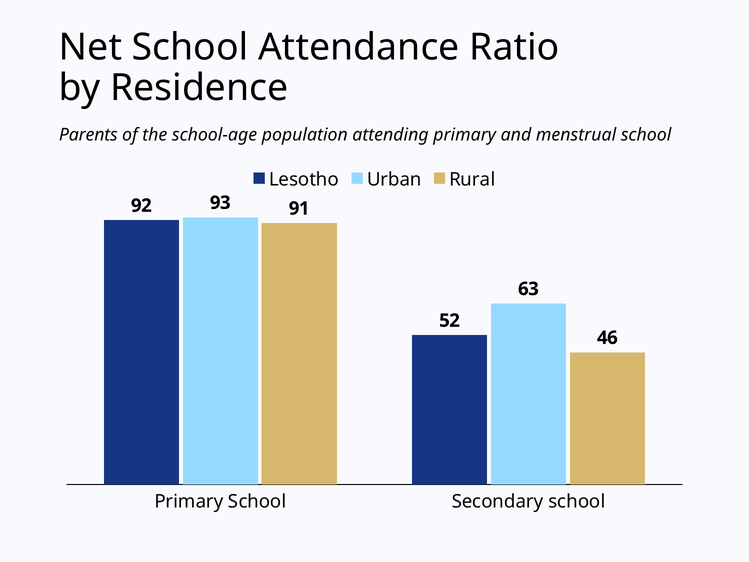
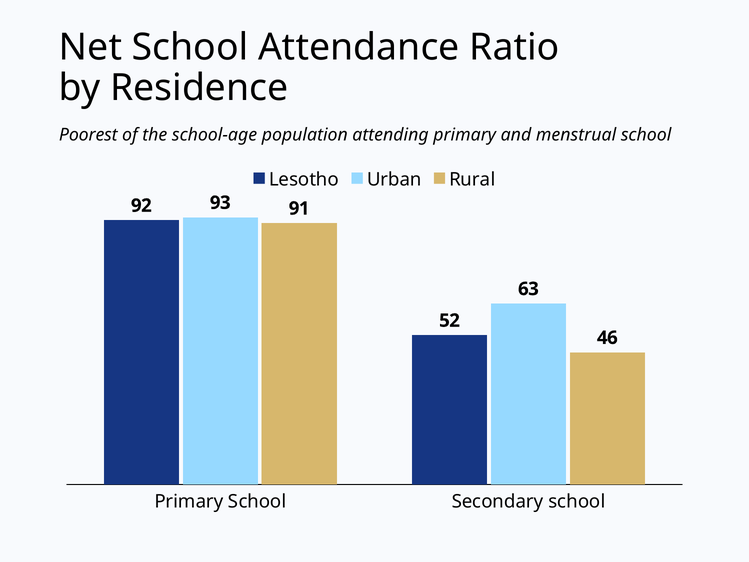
Parents: Parents -> Poorest
